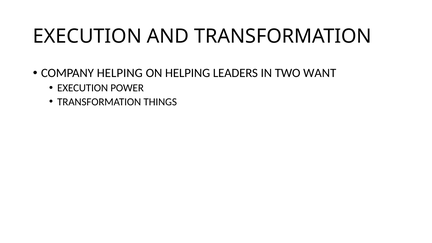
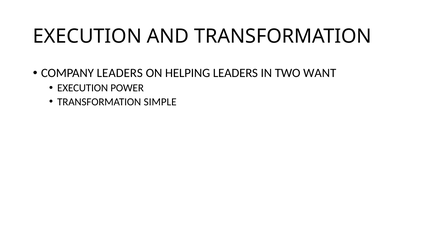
COMPANY HELPING: HELPING -> LEADERS
THINGS: THINGS -> SIMPLE
